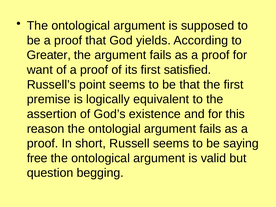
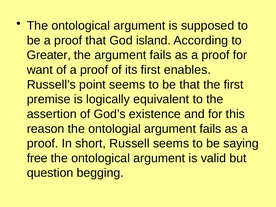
yields: yields -> island
satisfied: satisfied -> enables
